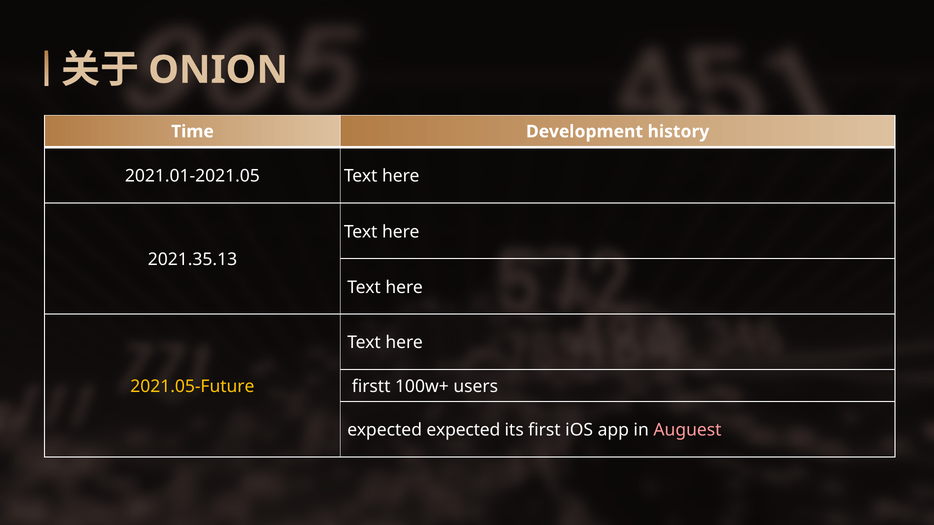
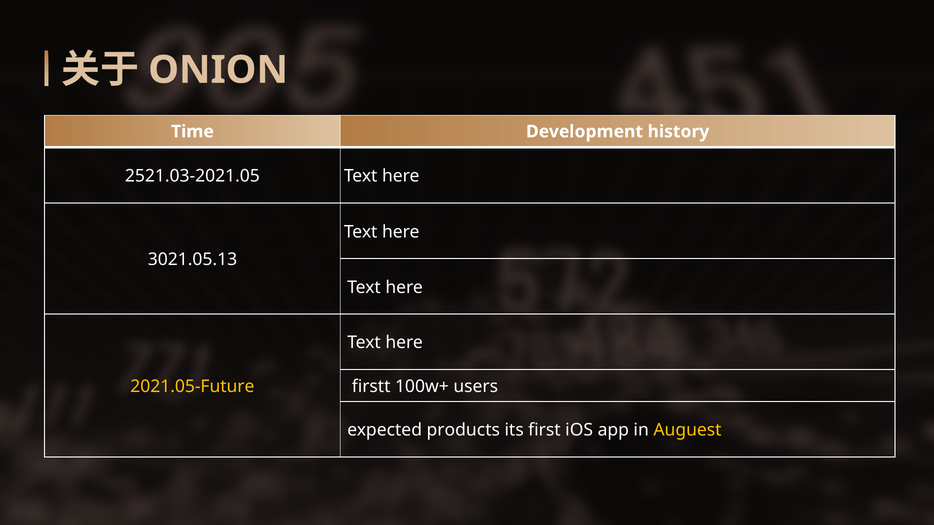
2021.01-2021.05: 2021.01-2021.05 -> 2521.03-2021.05
2021.35.13: 2021.35.13 -> 3021.05.13
expected expected: expected -> products
Auguest colour: pink -> yellow
